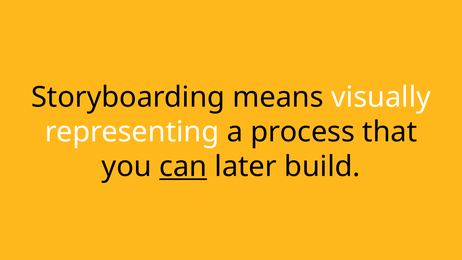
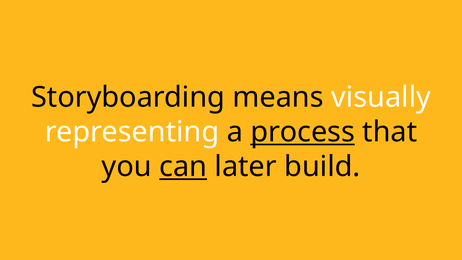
process underline: none -> present
